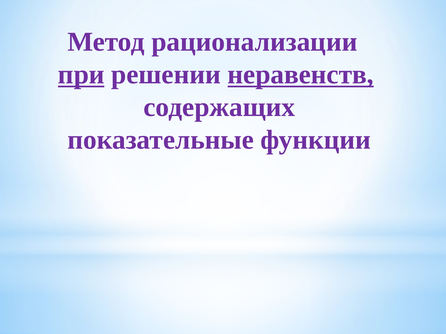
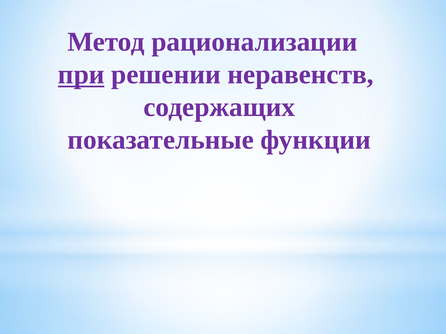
неравенств underline: present -> none
